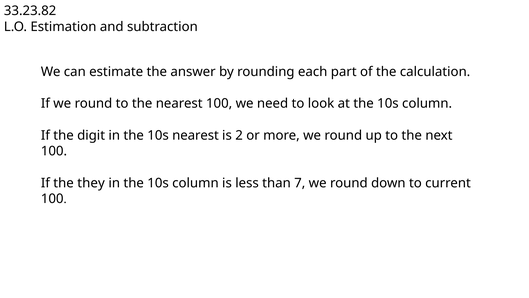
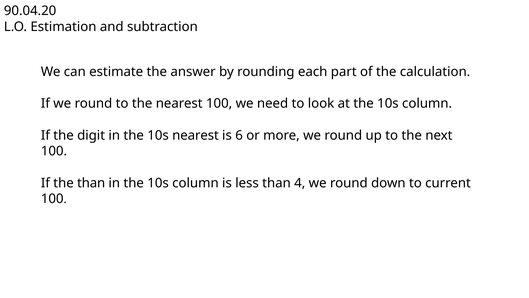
33.23.82: 33.23.82 -> 90.04.20
2: 2 -> 6
the they: they -> than
7: 7 -> 4
